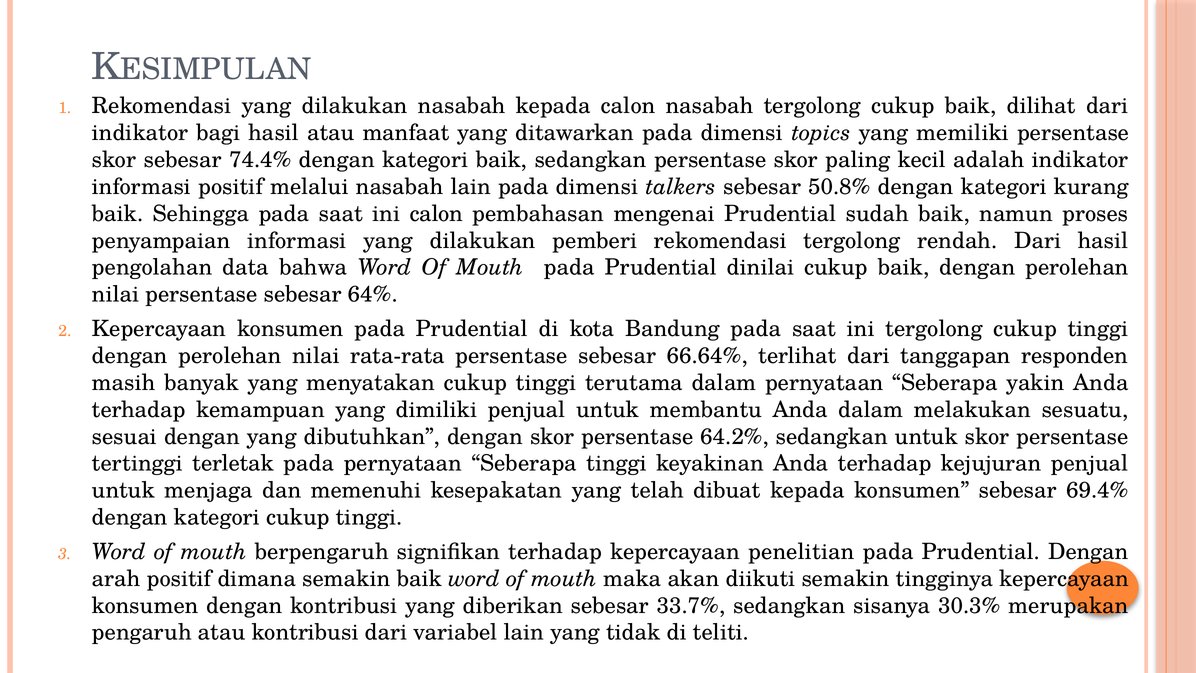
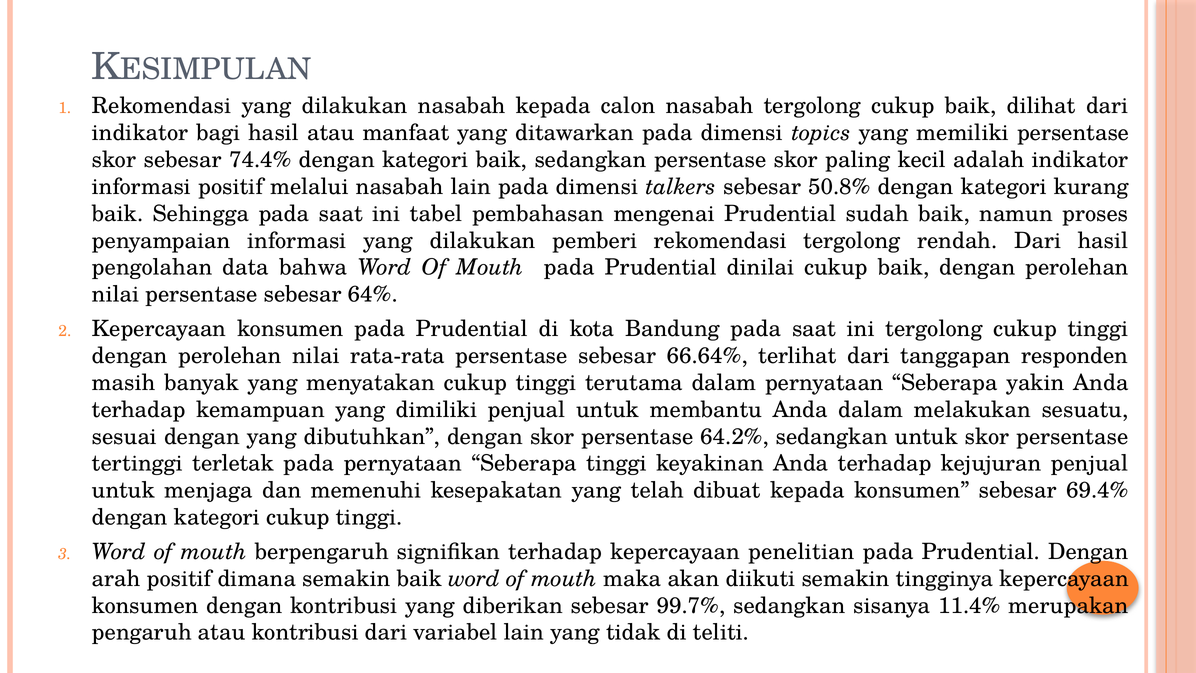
ini calon: calon -> tabel
33.7%: 33.7% -> 99.7%
30.3%: 30.3% -> 11.4%
